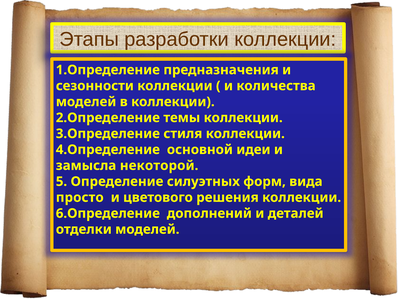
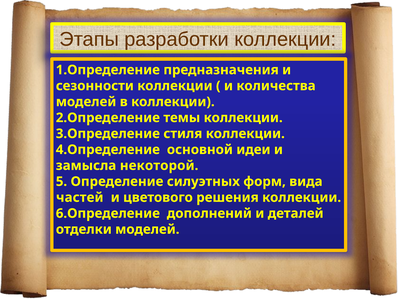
просто: просто -> частей
